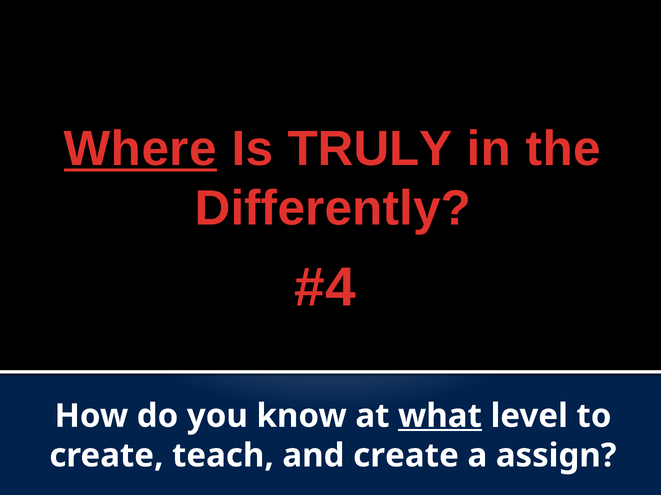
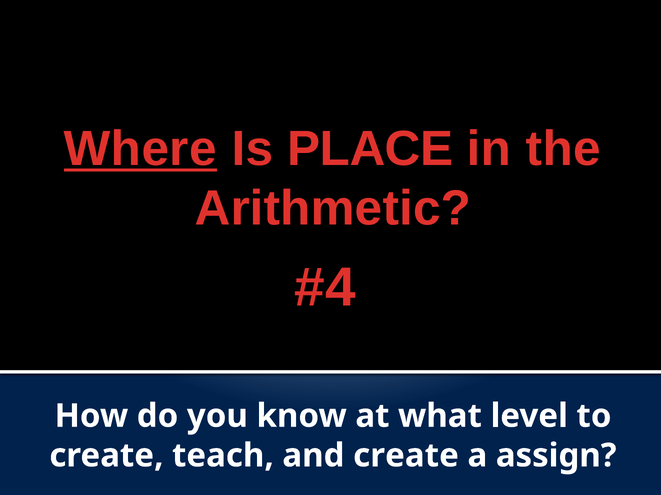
TRULY: TRULY -> PLACE
Differently: Differently -> Arithmetic
what underline: present -> none
